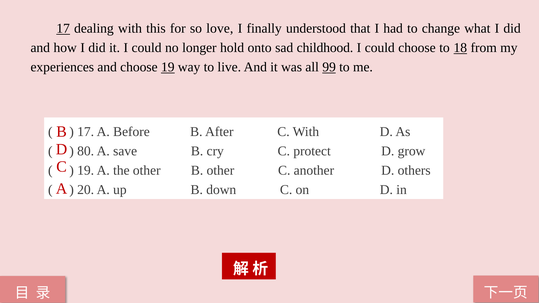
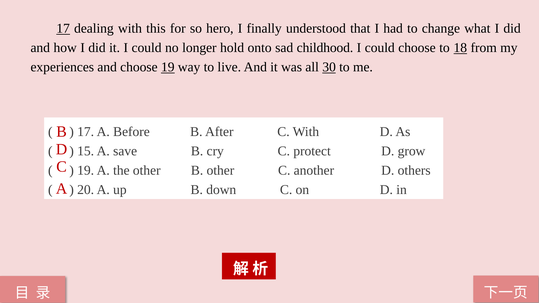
love: love -> hero
99: 99 -> 30
80: 80 -> 15
